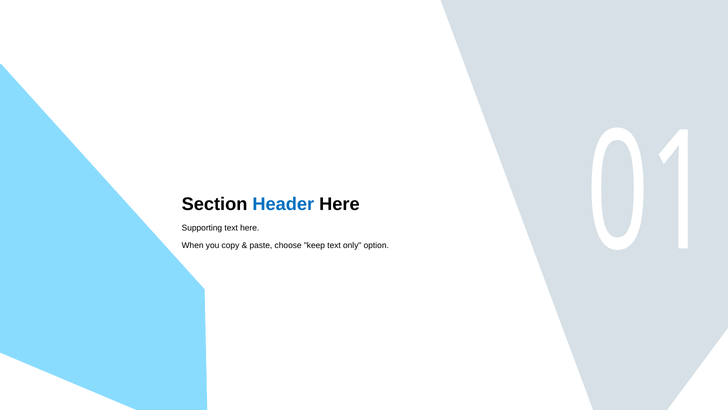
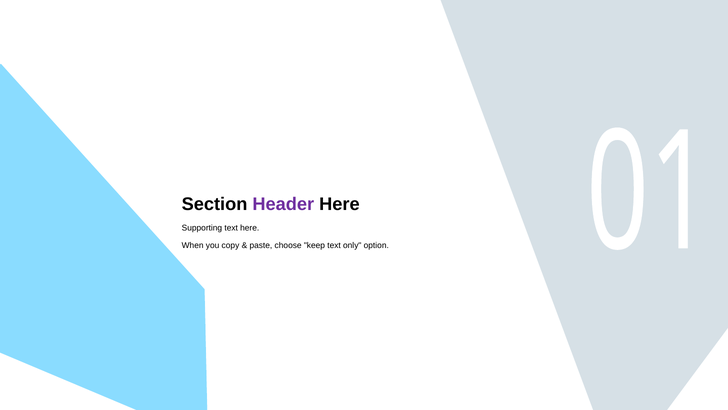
Header colour: blue -> purple
